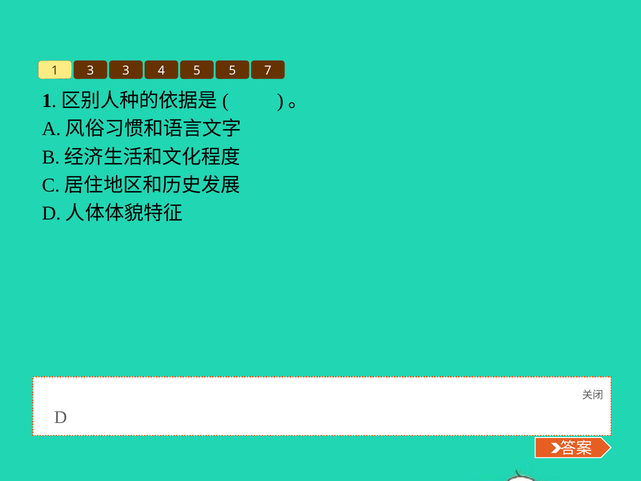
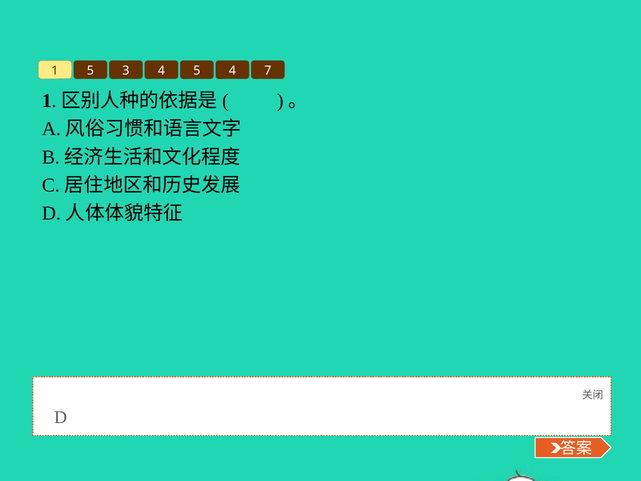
1 3: 3 -> 5
5 5: 5 -> 4
